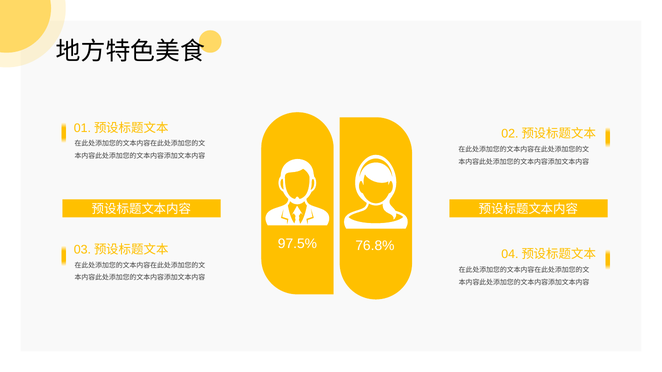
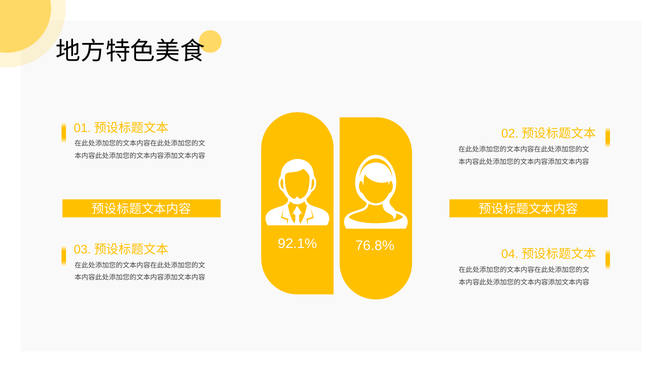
97.5%: 97.5% -> 92.1%
